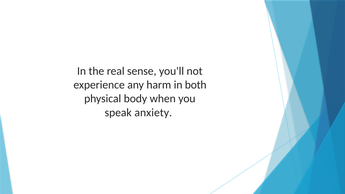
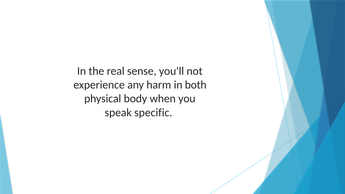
anxiety: anxiety -> specific
